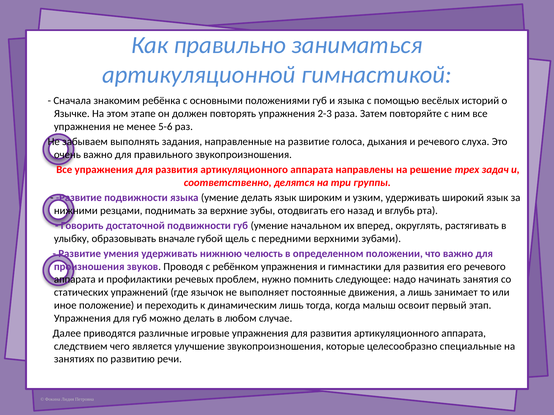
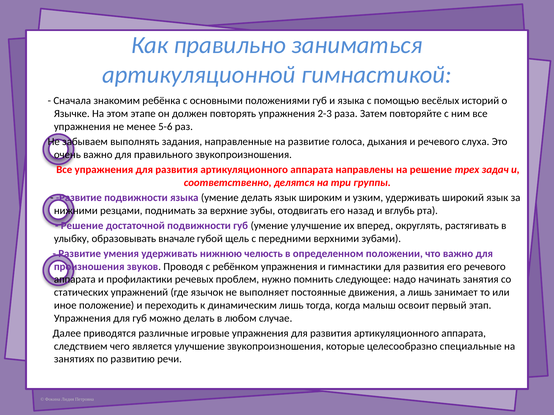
Говорить at (82, 226): Говорить -> Решение
умение начальном: начальном -> улучшение
